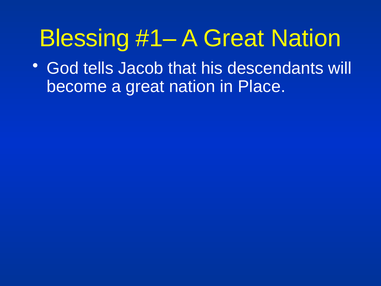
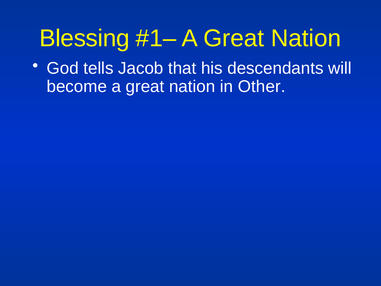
Place: Place -> Other
